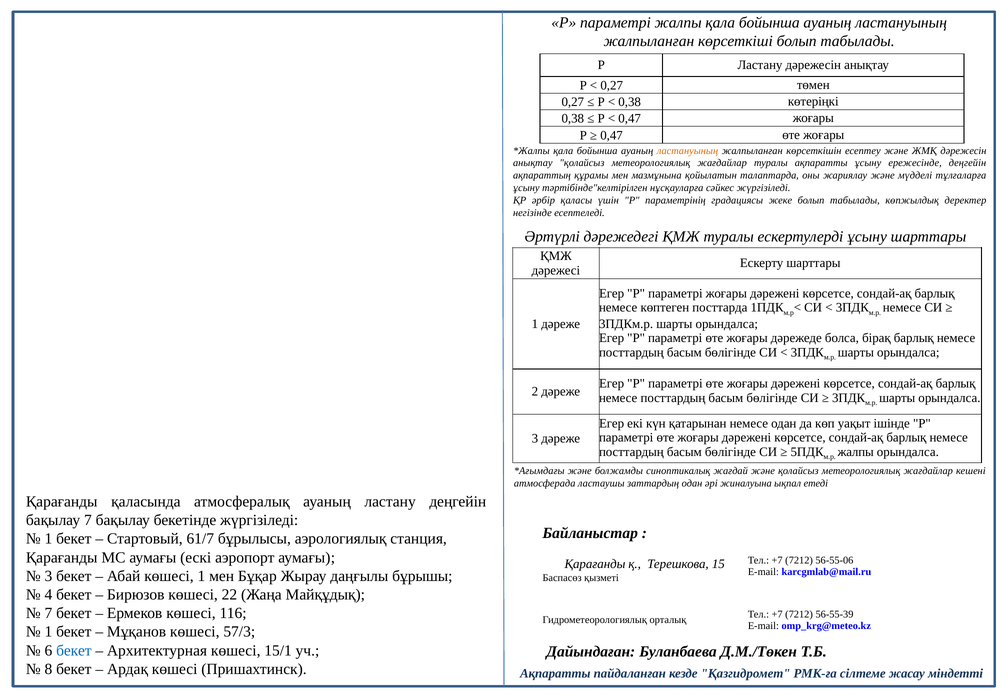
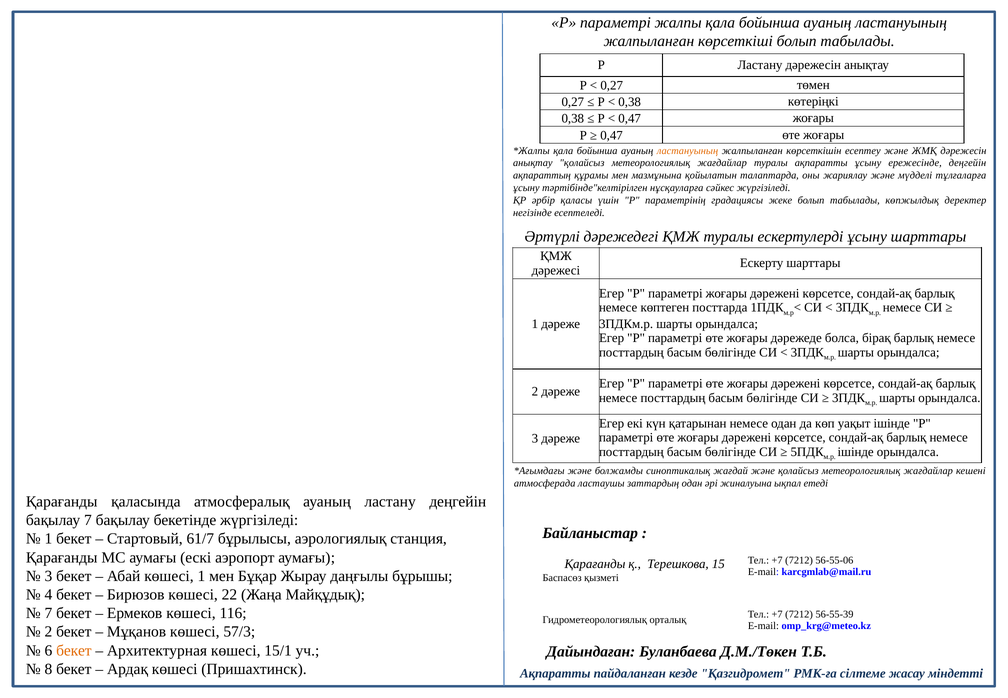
жалпы at (856, 452): жалпы -> ішінде
1 at (48, 632): 1 -> 2
бекет at (74, 650) colour: blue -> orange
